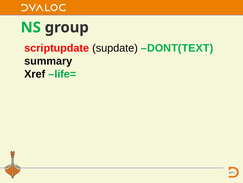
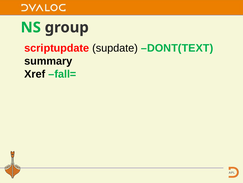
life=: life= -> fall=
